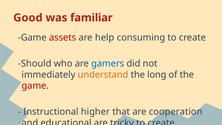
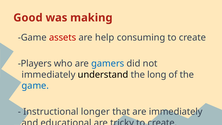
familiar: familiar -> making
Should: Should -> Players
understand colour: orange -> black
game at (35, 86) colour: red -> blue
higher: higher -> longer
are cooperation: cooperation -> immediately
